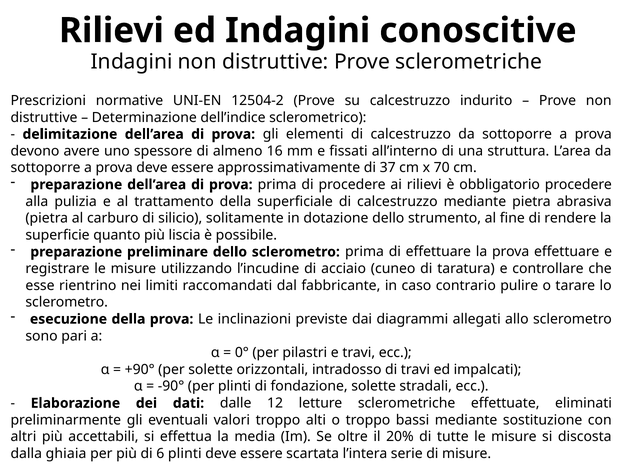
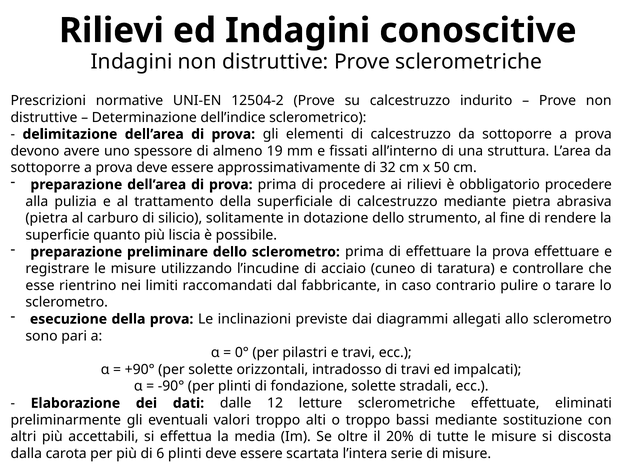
16: 16 -> 19
37: 37 -> 32
70: 70 -> 50
ghiaia: ghiaia -> carota
